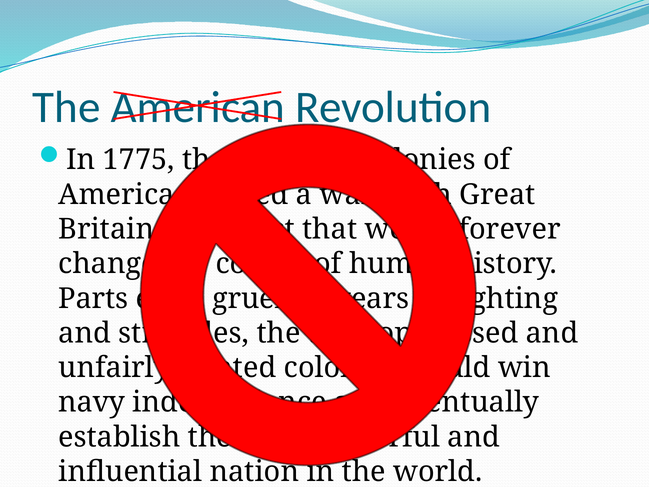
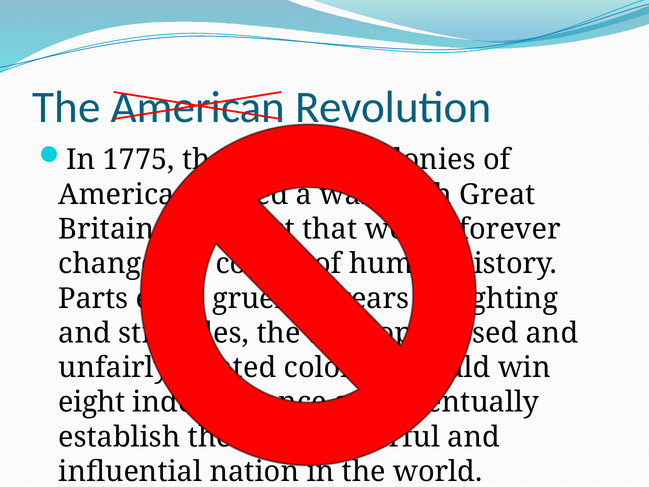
navy at (92, 402): navy -> eight
